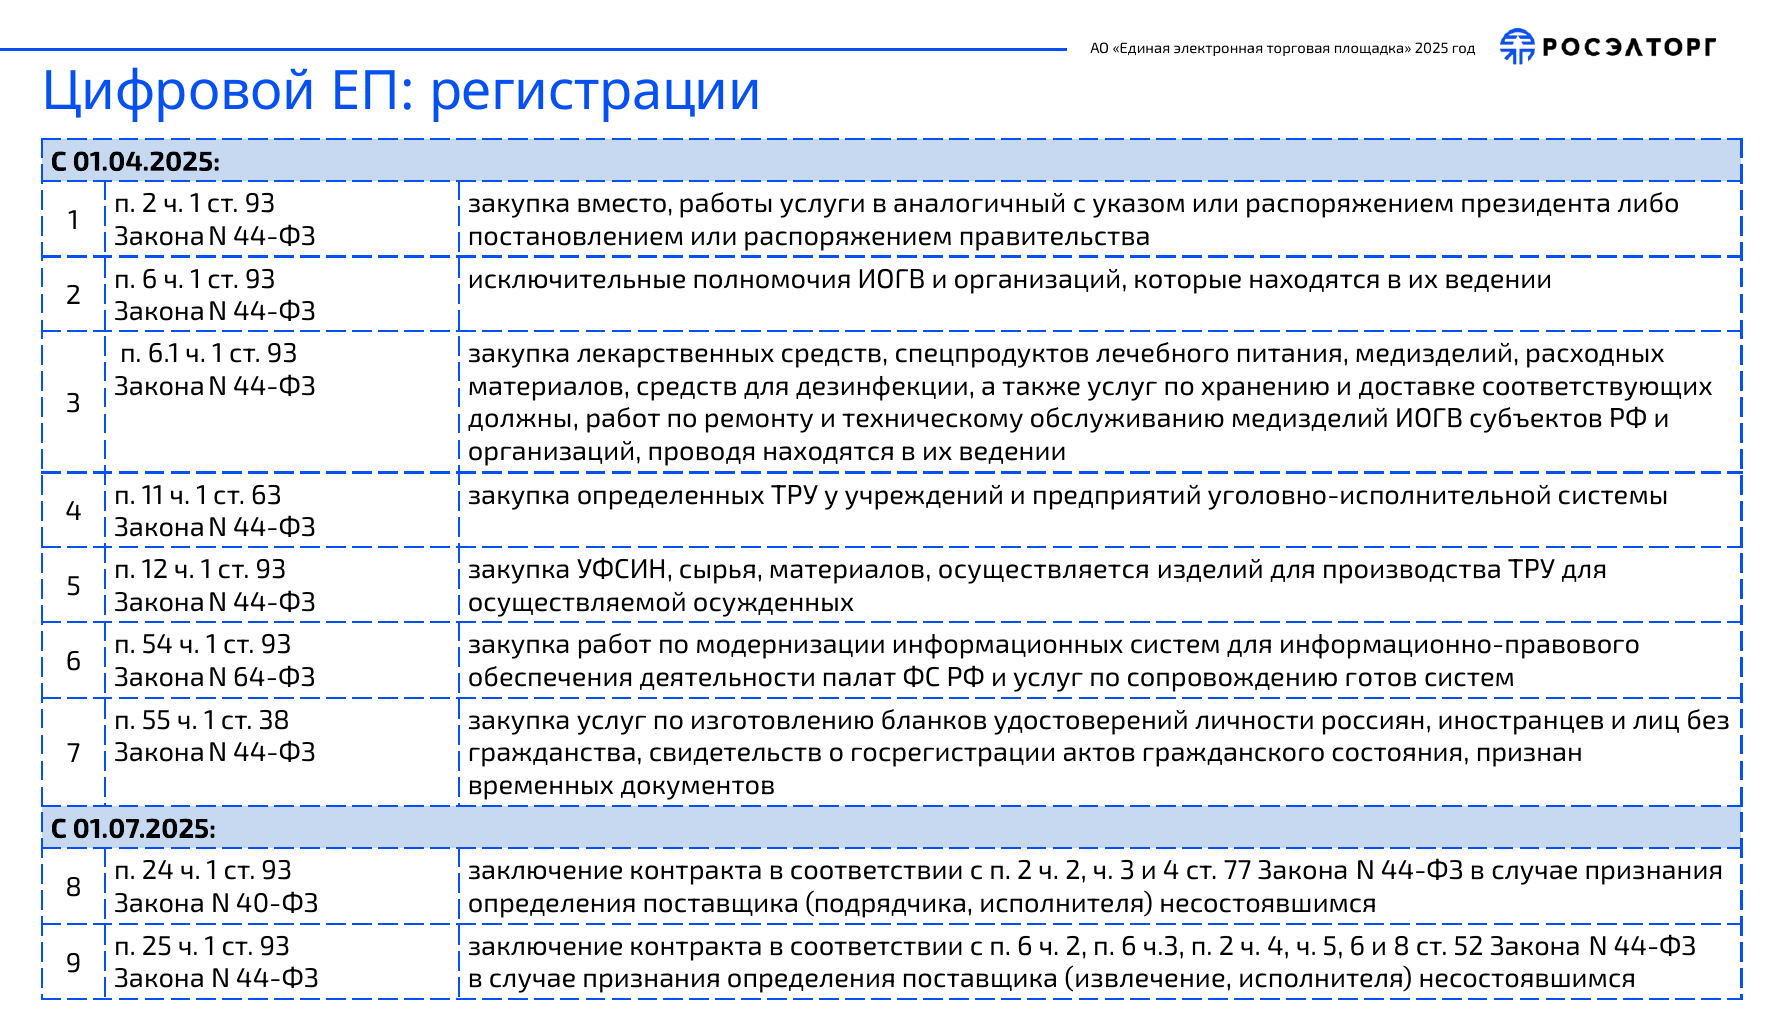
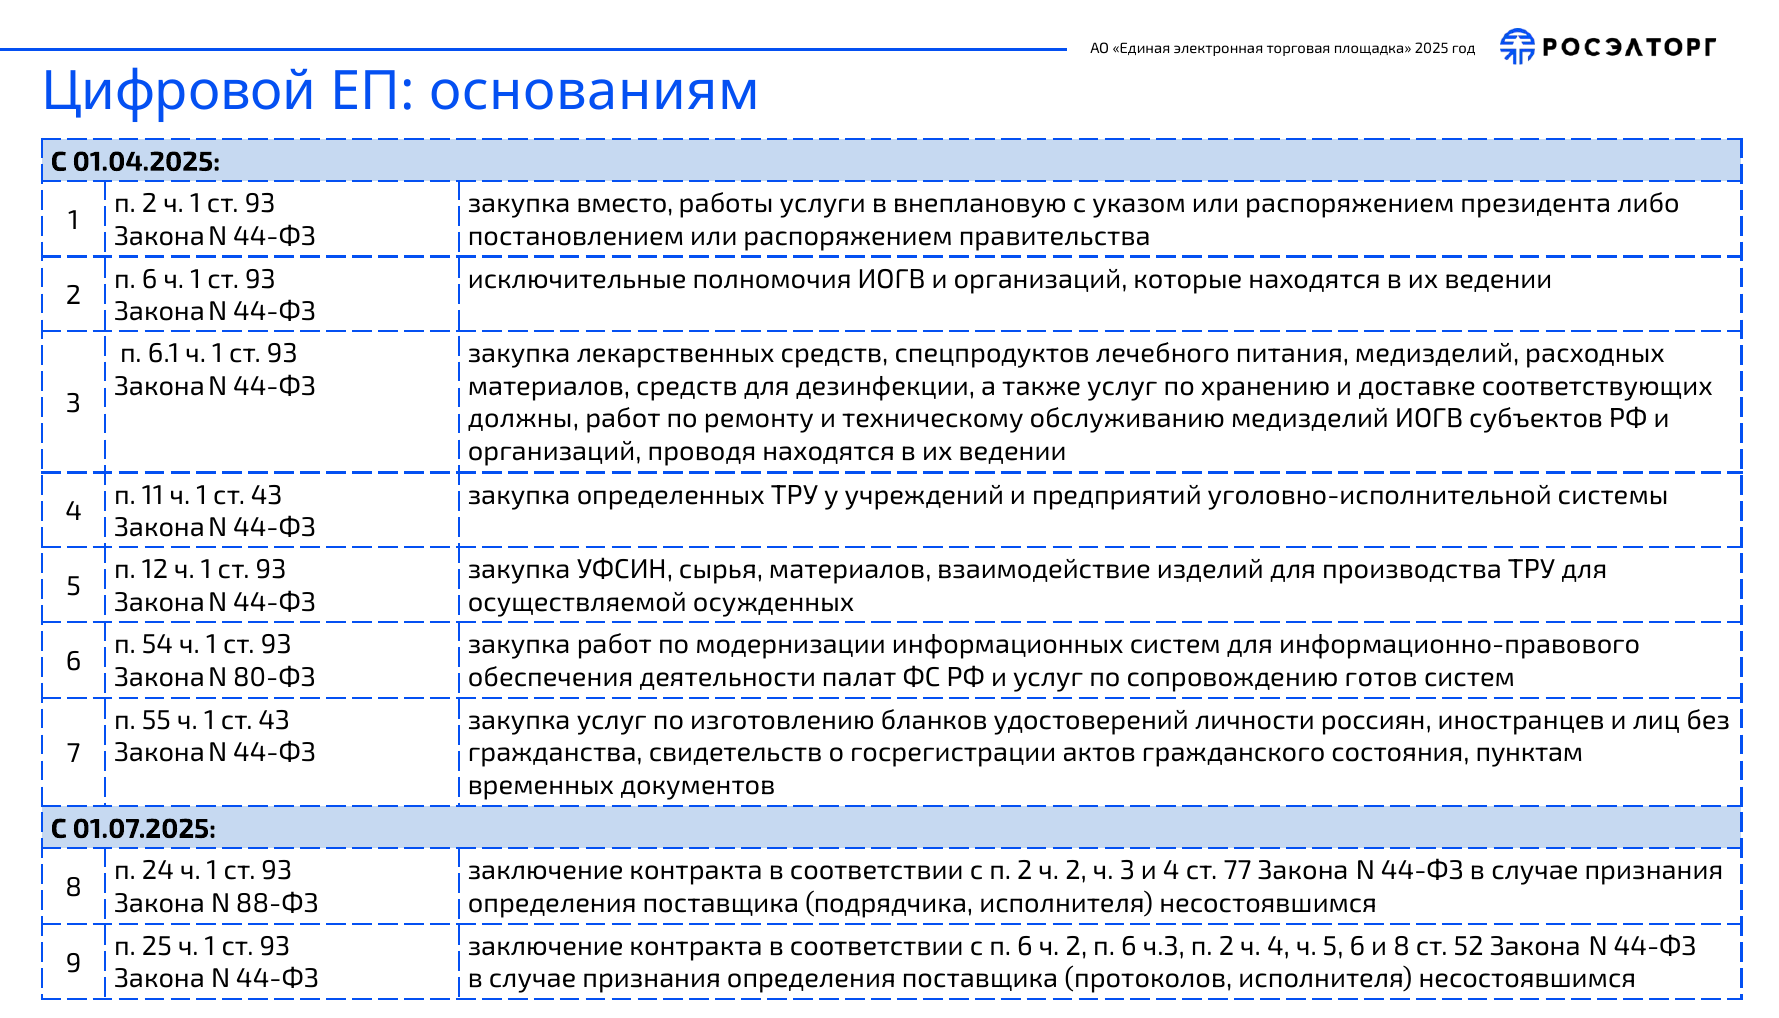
регистрации: регистрации -> основаниям
аналогичный: аналогичный -> внеплановую
63 at (267, 495): 63 -> 43
осуществляется: осуществляется -> взаимодействие
64-ФЗ: 64-ФЗ -> 80-ФЗ
38 at (274, 720): 38 -> 43
признан: признан -> пунктам
40-ФЗ: 40-ФЗ -> 88-ФЗ
извлечение: извлечение -> протоколов
